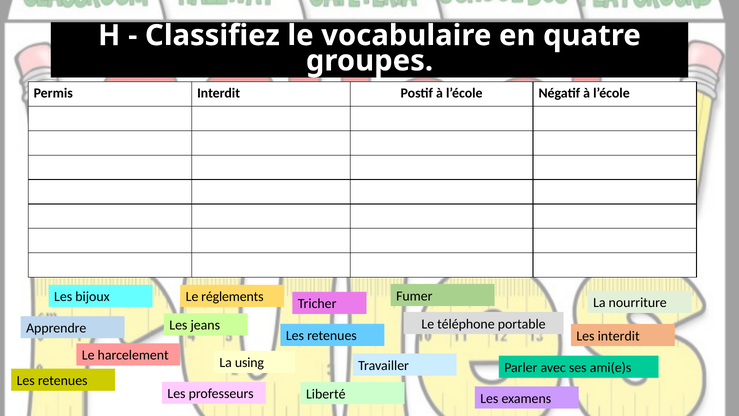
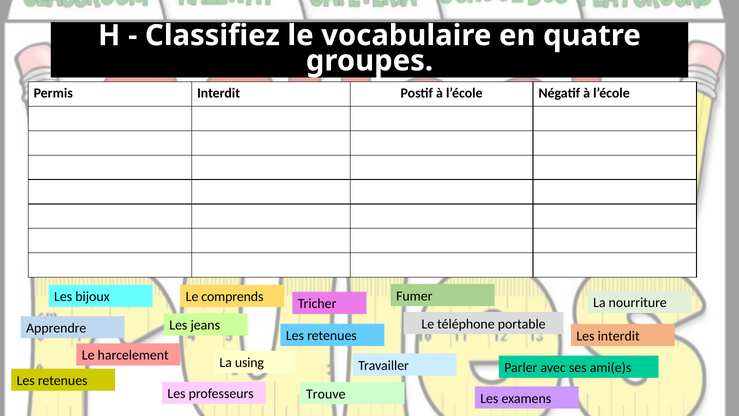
réglements: réglements -> comprends
Liberté: Liberté -> Trouve
